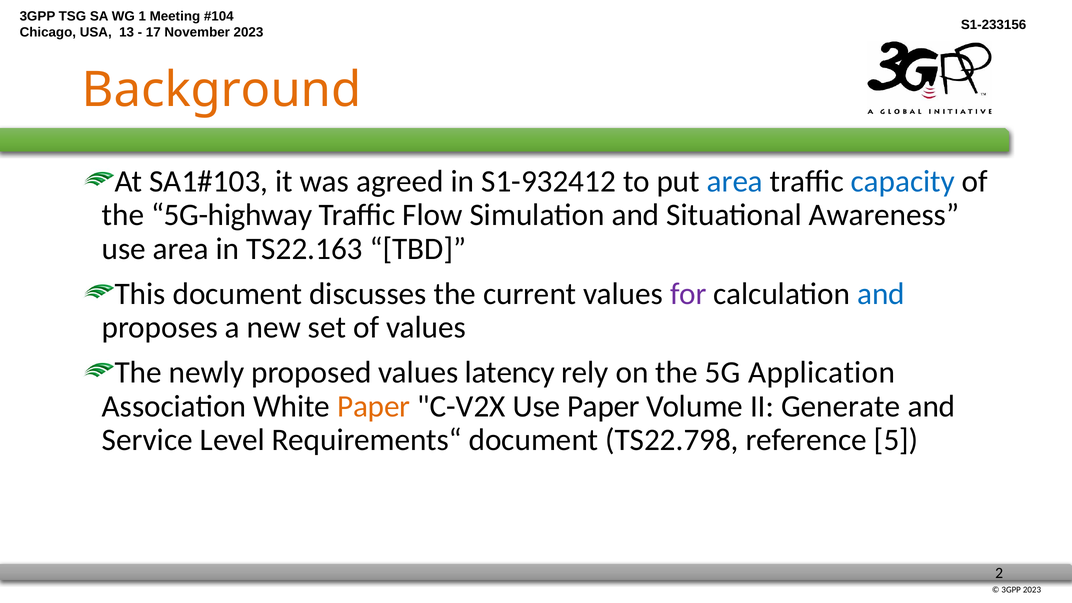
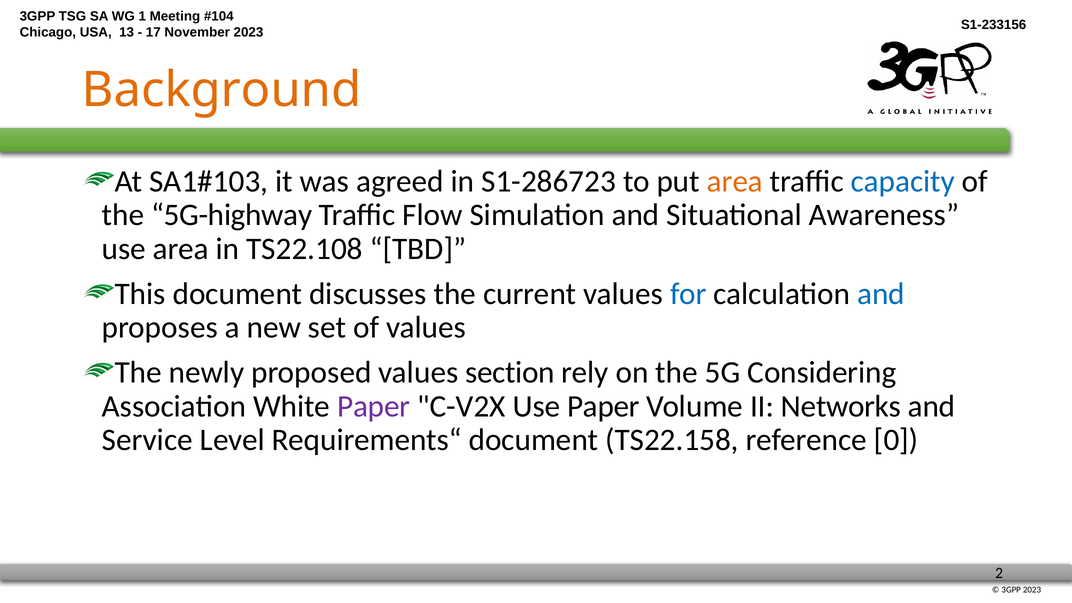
S1-932412: S1-932412 -> S1-286723
area at (735, 181) colour: blue -> orange
TS22.163: TS22.163 -> TS22.108
for colour: purple -> blue
latency: latency -> section
Application: Application -> Considering
Paper at (374, 406) colour: orange -> purple
Generate: Generate -> Networks
TS22.798: TS22.798 -> TS22.158
5: 5 -> 0
